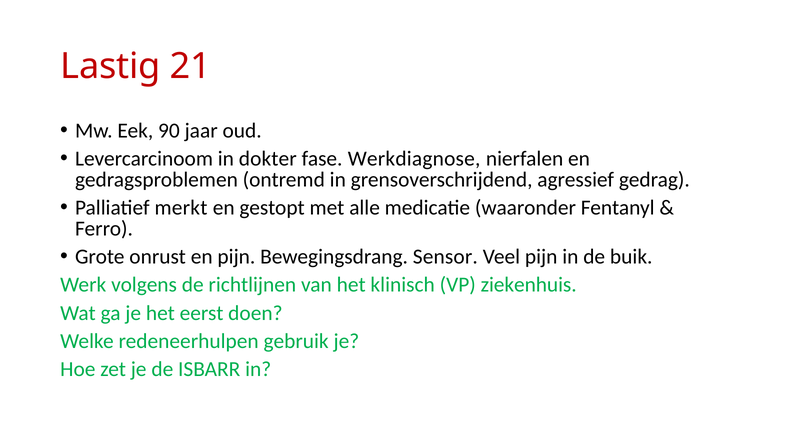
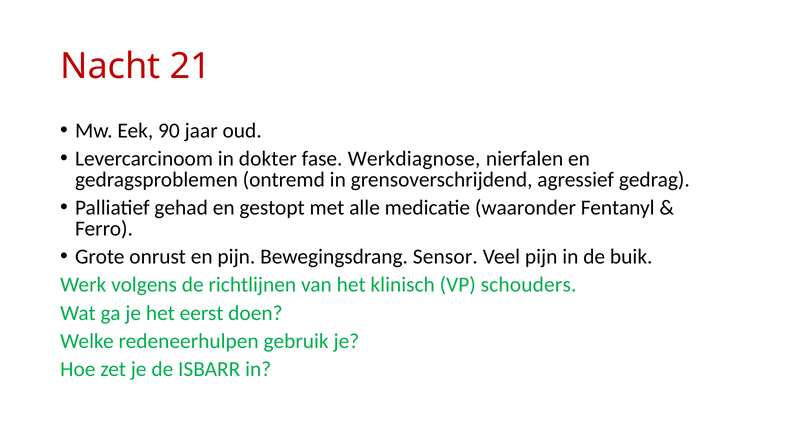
Lastig: Lastig -> Nacht
merkt: merkt -> gehad
ziekenhuis: ziekenhuis -> schouders
